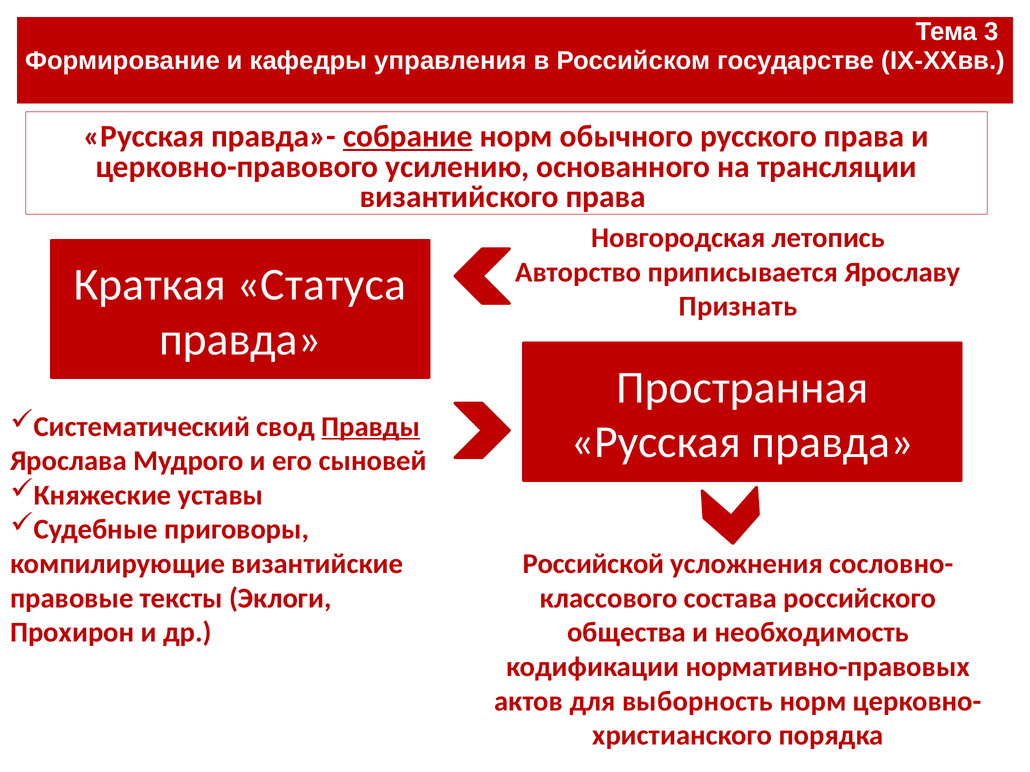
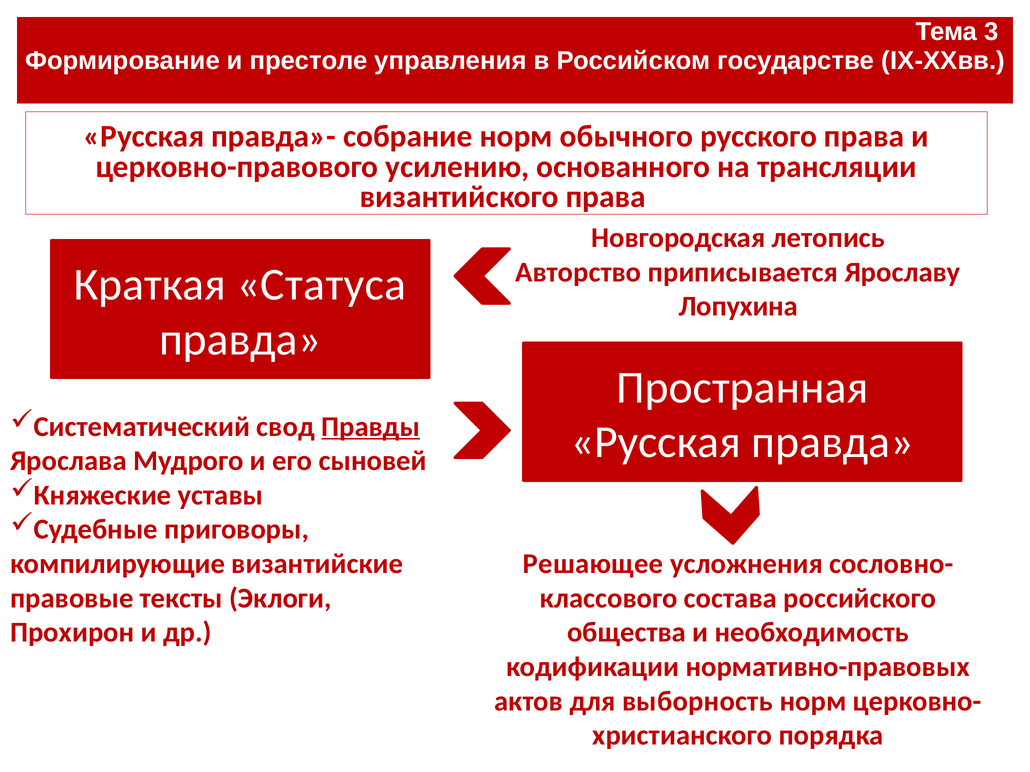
кафедры: кафедры -> престоле
собрание underline: present -> none
Признать: Признать -> Лопухина
Российской: Российской -> Решающее
